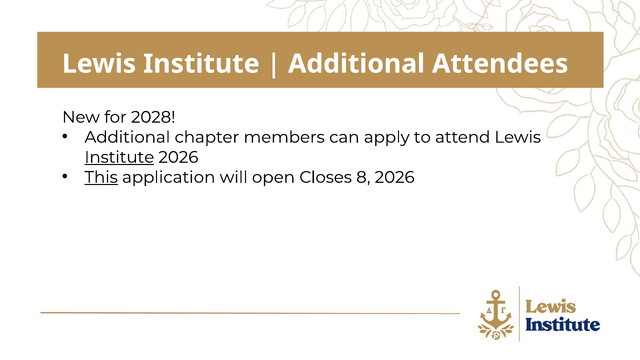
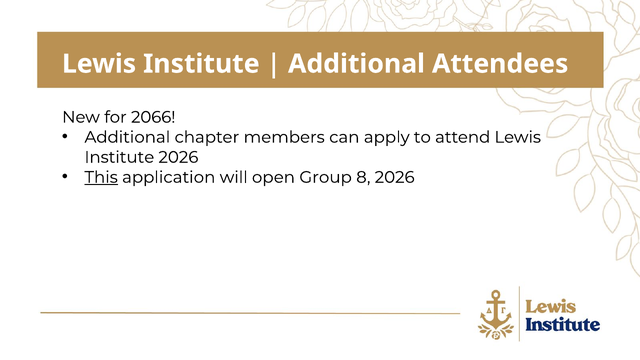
2028: 2028 -> 2066
Institute at (119, 157) underline: present -> none
Closes: Closes -> Group
